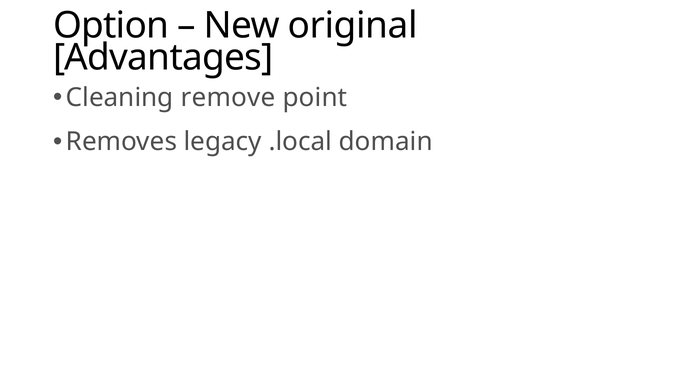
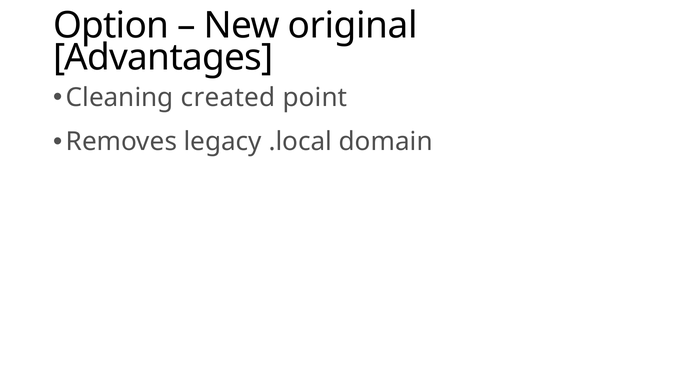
remove: remove -> created
